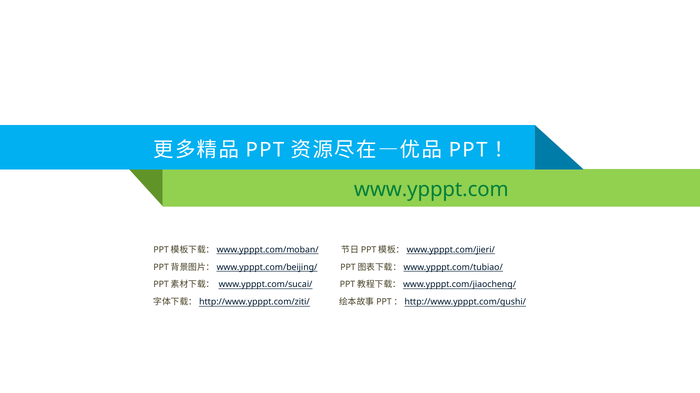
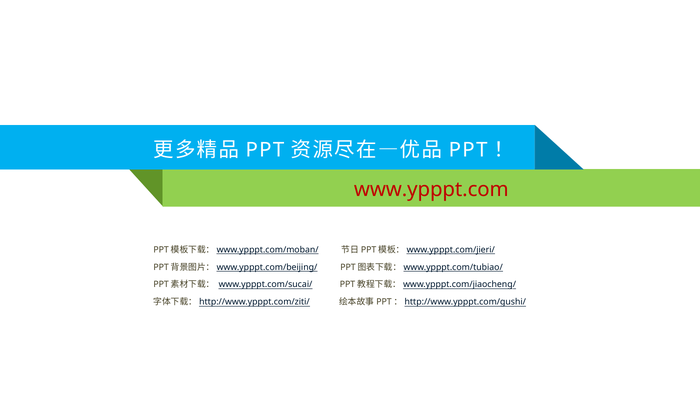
www.ypppt.com colour: green -> red
